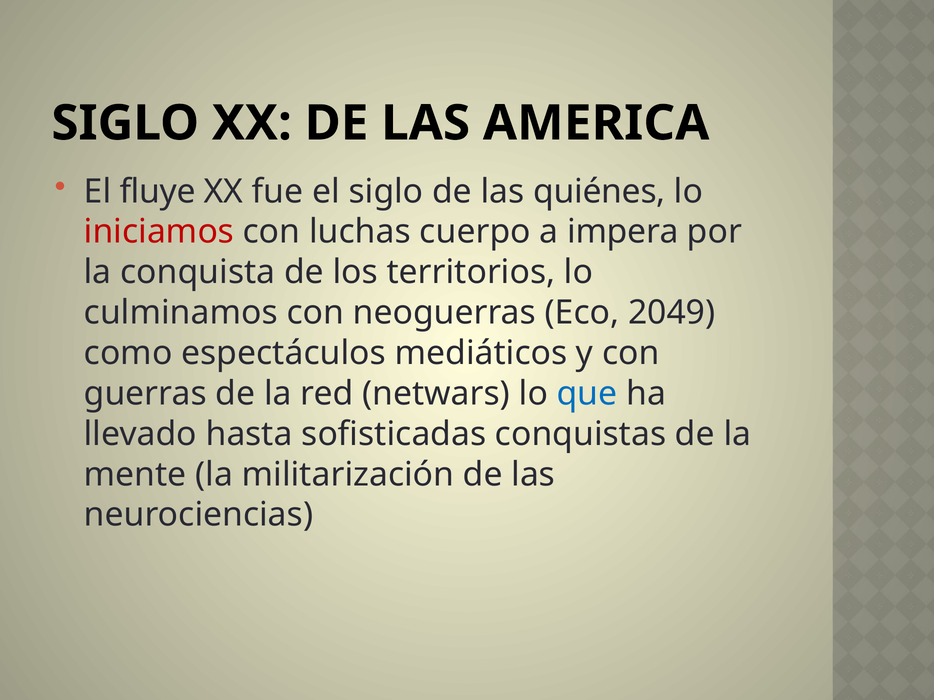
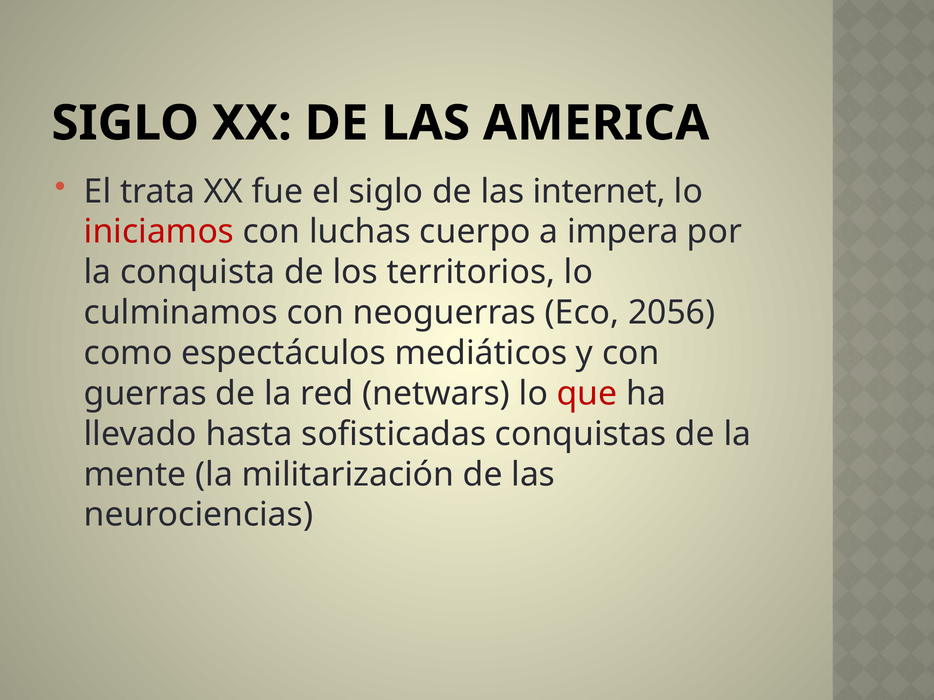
fluye: fluye -> trata
quiénes: quiénes -> internet
2049: 2049 -> 2056
que colour: blue -> red
